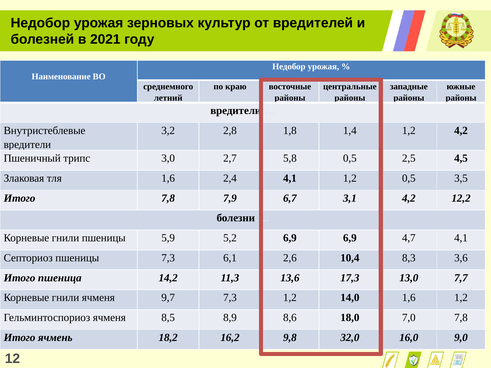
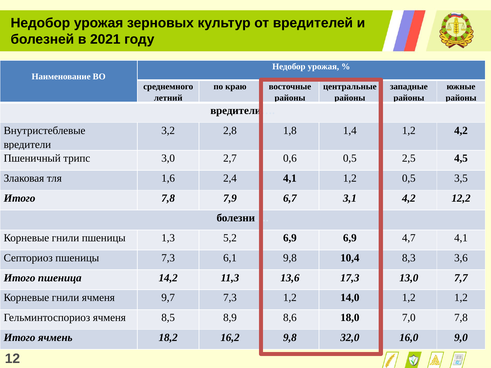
5,8: 5,8 -> 0,6
5,9: 5,9 -> 1,3
6,1 2,6: 2,6 -> 9,8
14,0 1,6: 1,6 -> 1,2
